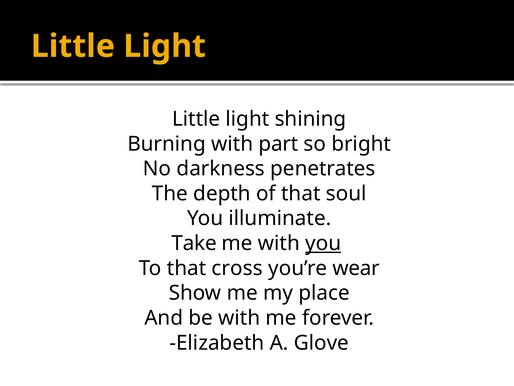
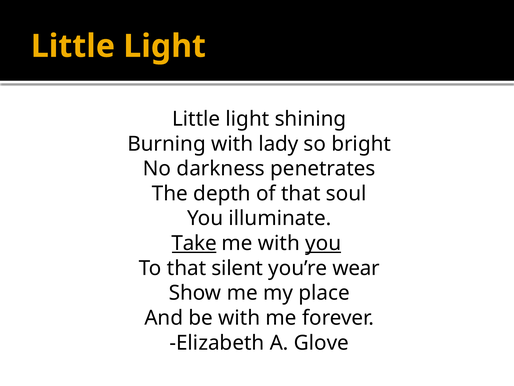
part: part -> lady
Take underline: none -> present
cross: cross -> silent
